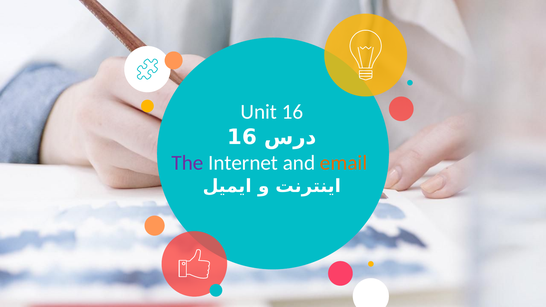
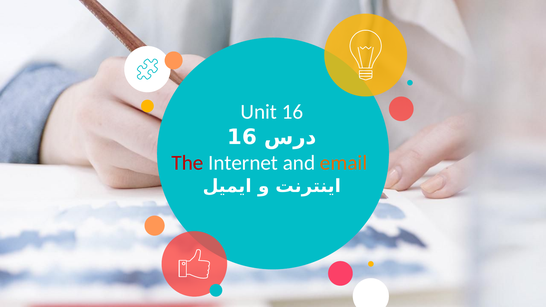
The colour: purple -> red
